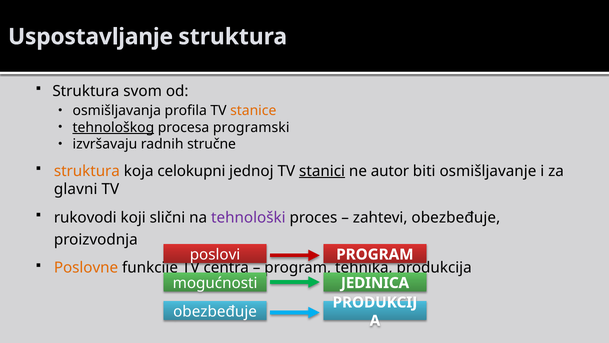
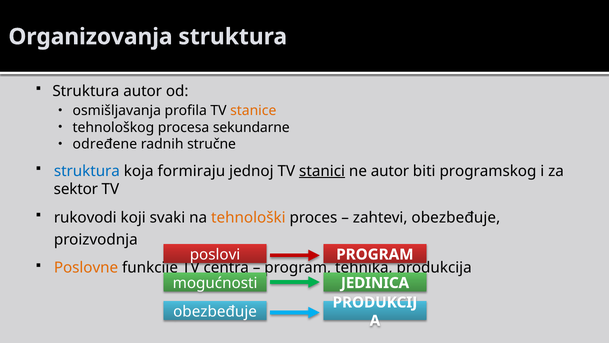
Uspostavljanje: Uspostavljanje -> Organizovanja
Struktura svom: svom -> autor
tehnološkog underline: present -> none
programski: programski -> sekundarne
izvršavaju: izvršavaju -> određene
struktura at (87, 171) colour: orange -> blue
celokupni: celokupni -> formiraju
osmišljavanje: osmišljavanje -> programskog
glavni: glavni -> sektor
slični: slični -> svaki
tehnološki colour: purple -> orange
